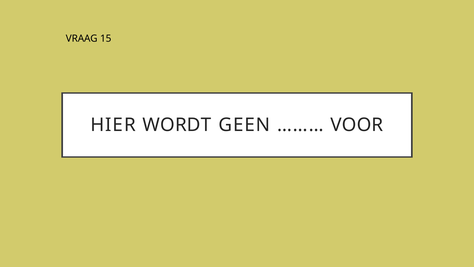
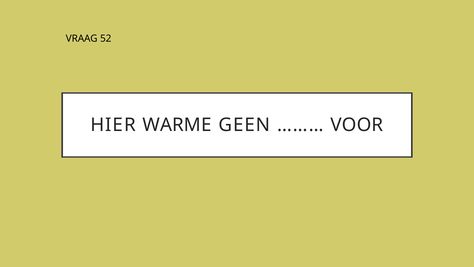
15: 15 -> 52
WORDT: WORDT -> WARME
